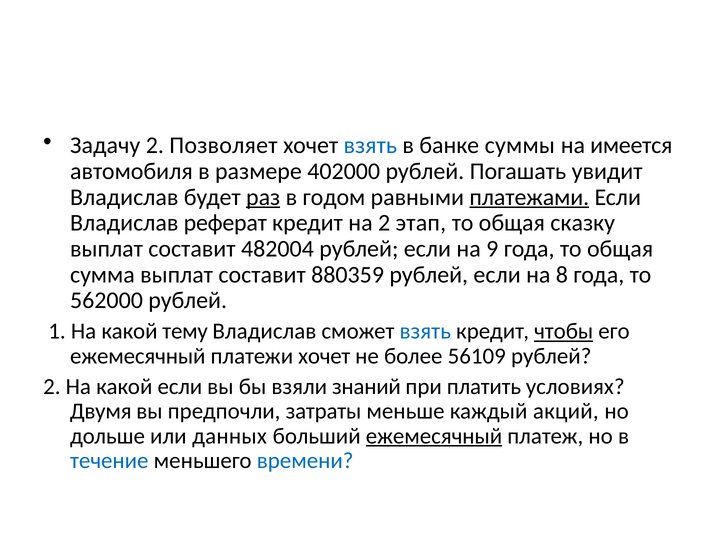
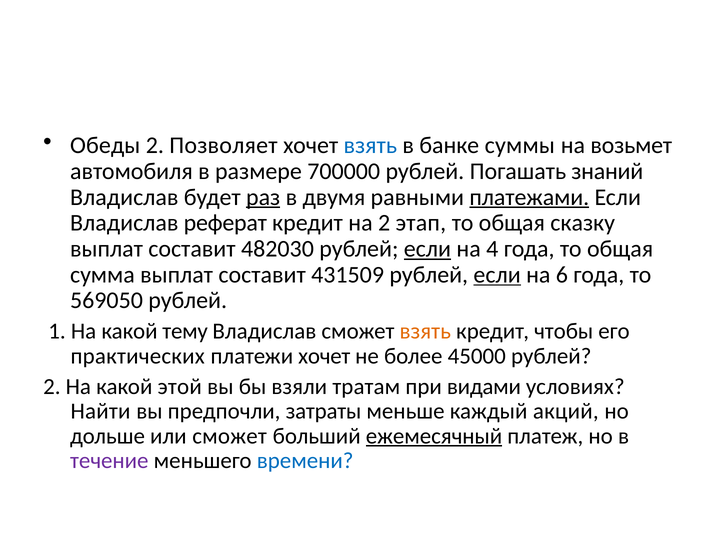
Задачу: Задачу -> Обеды
имеется: имеется -> возьмет
402000: 402000 -> 700000
увидит: увидит -> знаний
годом: годом -> двумя
482004: 482004 -> 482030
если at (427, 249) underline: none -> present
9: 9 -> 4
880359: 880359 -> 431509
если at (497, 275) underline: none -> present
8: 8 -> 6
562000: 562000 -> 569050
взять at (425, 331) colour: blue -> orange
чтобы underline: present -> none
ежемесячный at (138, 356): ежемесячный -> практических
56109: 56109 -> 45000
какой если: если -> этой
знаний: знаний -> тратам
платить: платить -> видами
Двумя: Двумя -> Найти
или данных: данных -> сможет
течение colour: blue -> purple
